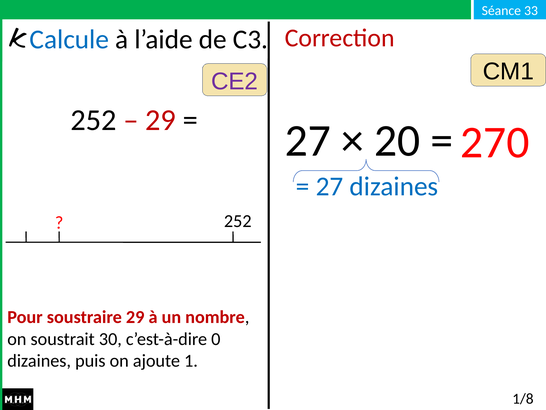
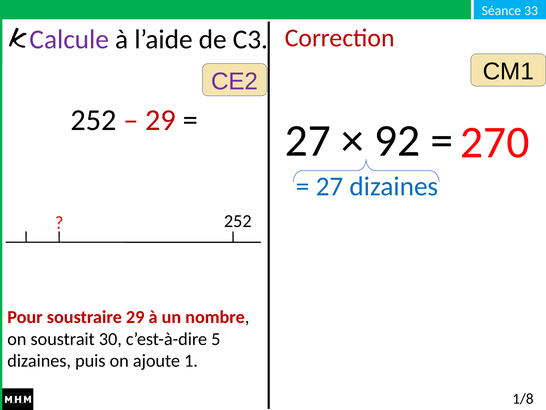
Calcule colour: blue -> purple
20: 20 -> 92
0: 0 -> 5
